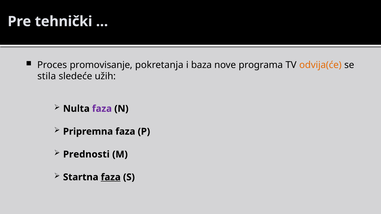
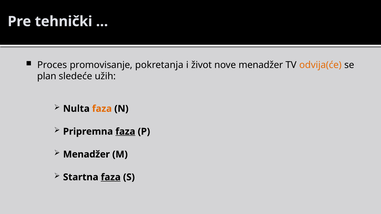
baza: baza -> život
nove programa: programa -> menadžer
stila: stila -> plan
faza at (102, 109) colour: purple -> orange
faza at (125, 132) underline: none -> present
Prednosti at (86, 155): Prednosti -> Menadžer
